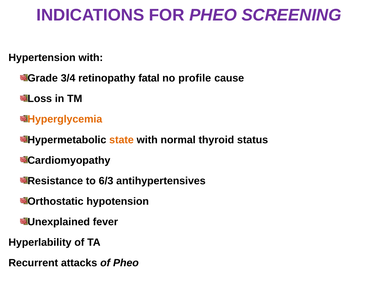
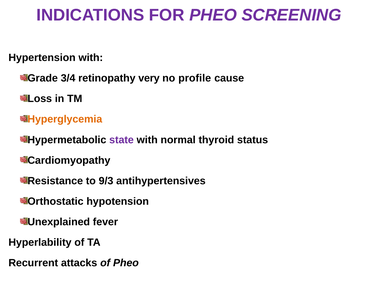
fatal: fatal -> very
state colour: orange -> purple
6/3: 6/3 -> 9/3
